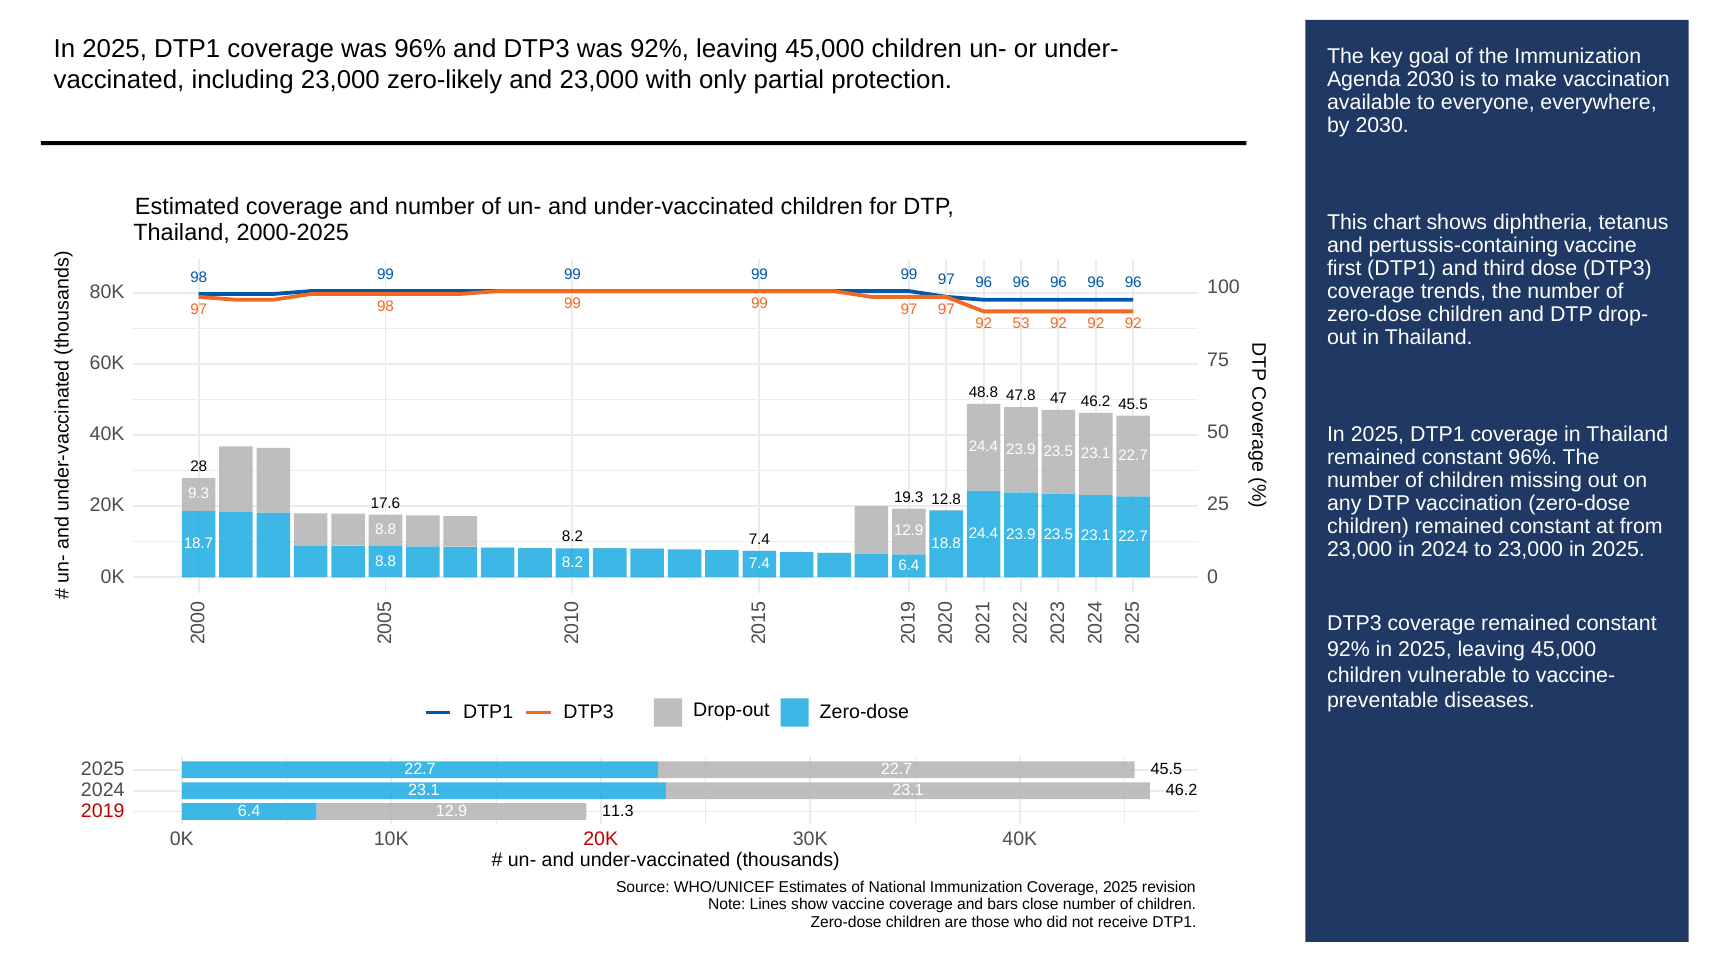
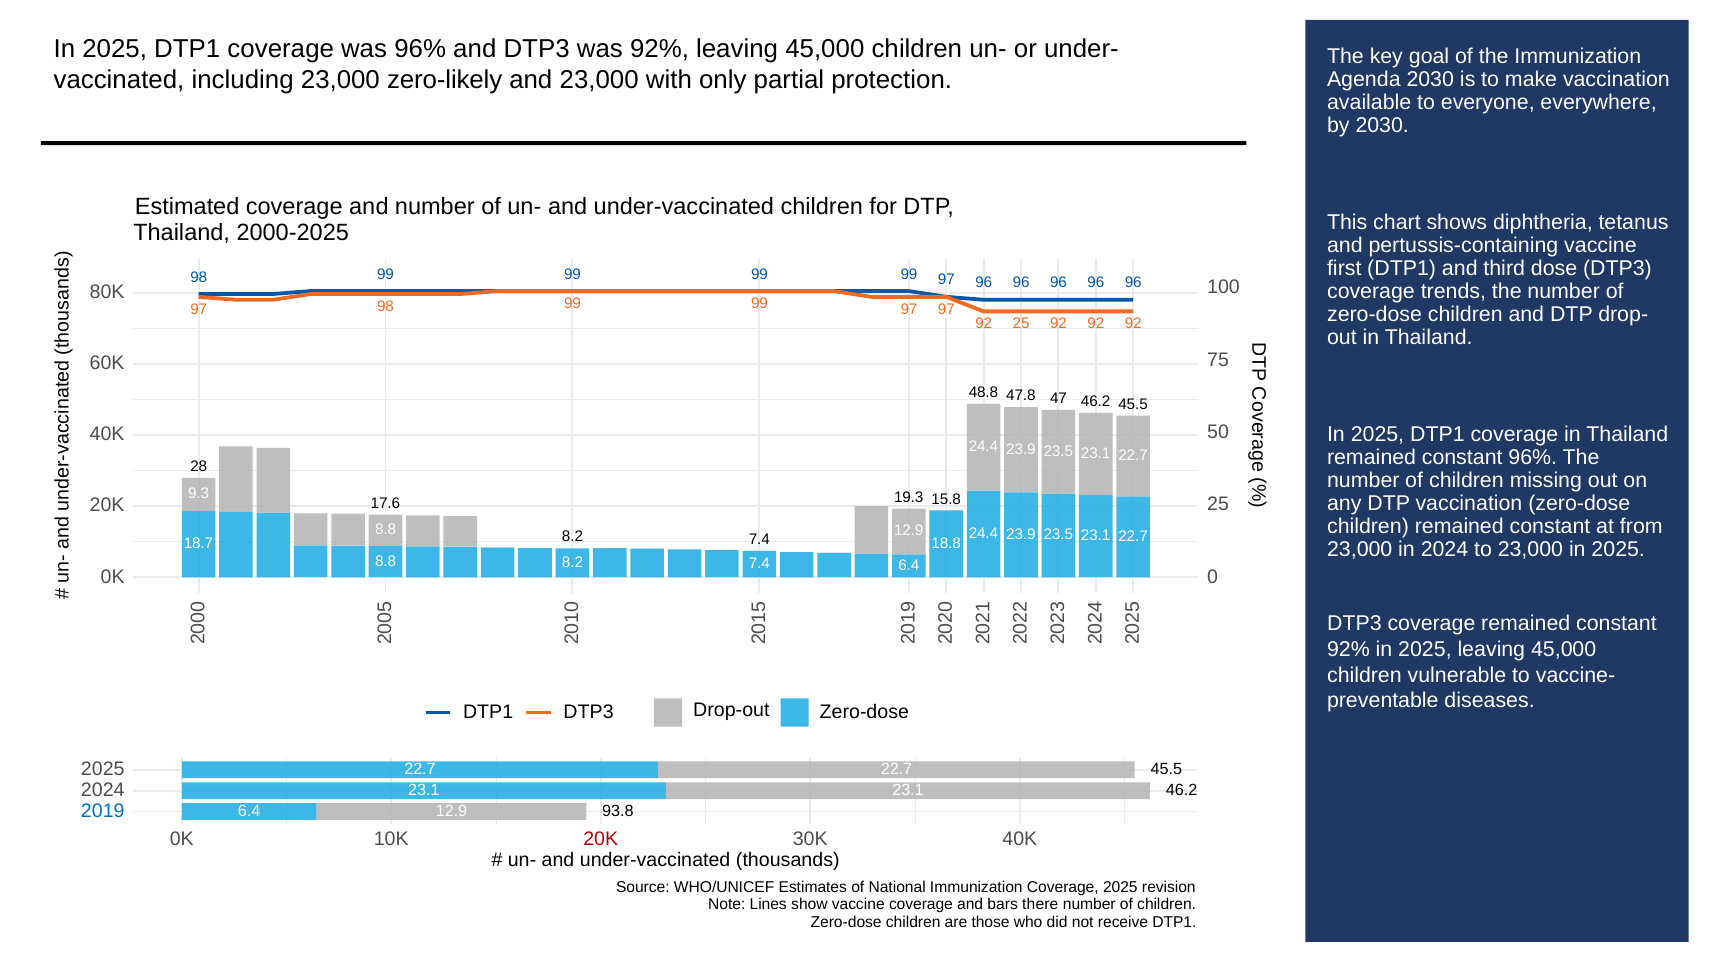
92 53: 53 -> 25
12.8: 12.8 -> 15.8
2019 colour: red -> blue
11.3: 11.3 -> 93.8
close: close -> there
